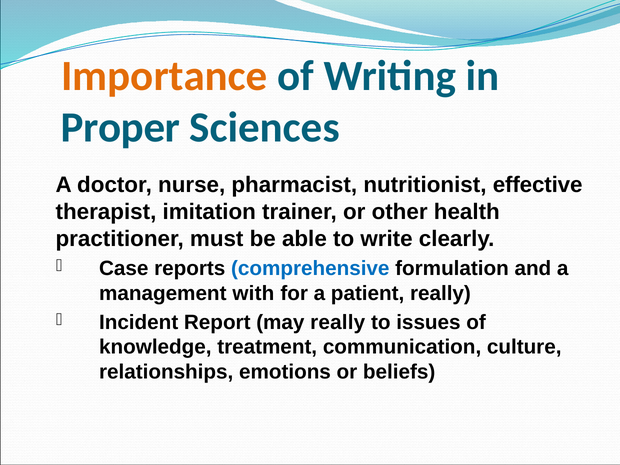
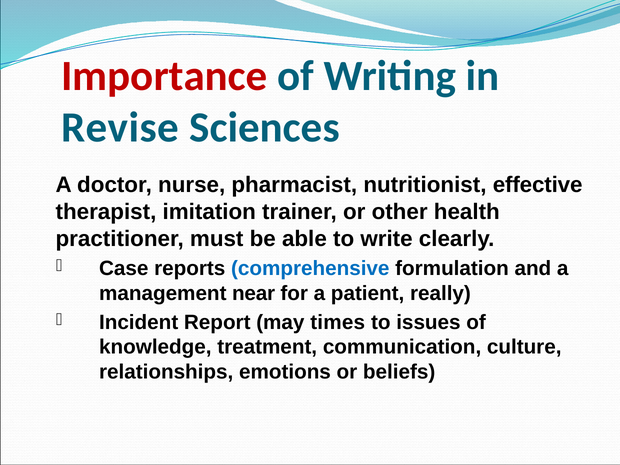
Importance colour: orange -> red
Proper: Proper -> Revise
with: with -> near
may really: really -> times
